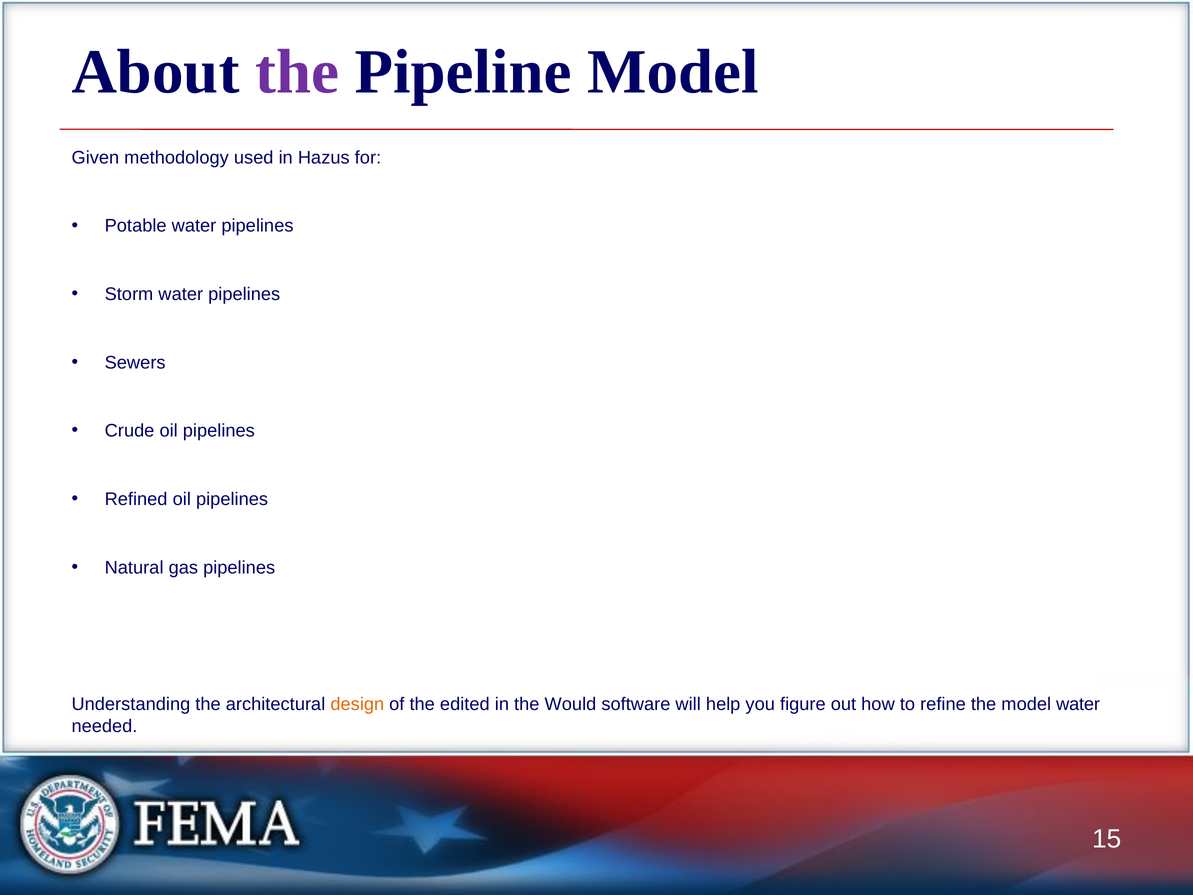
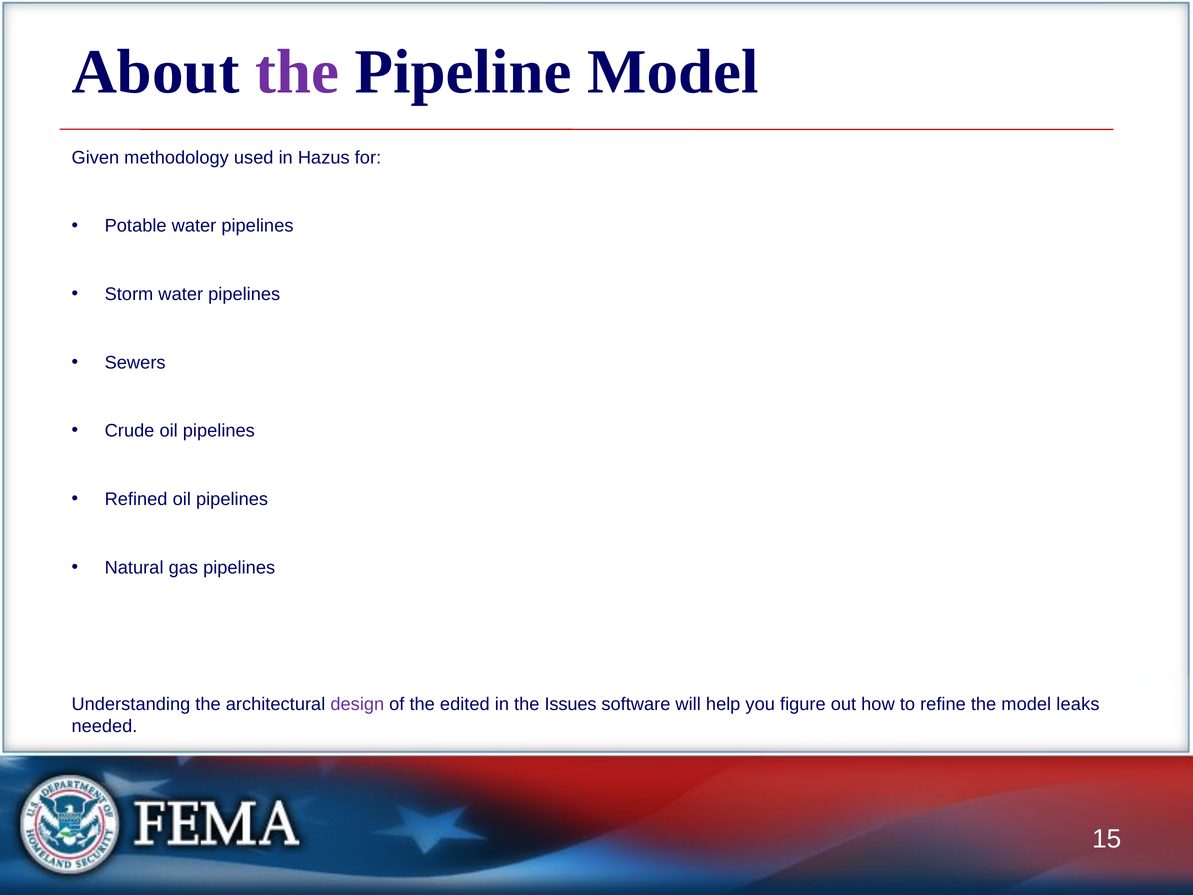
design colour: orange -> purple
Would: Would -> Issues
model water: water -> leaks
